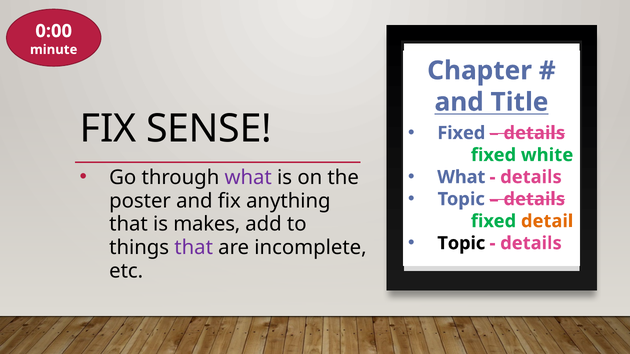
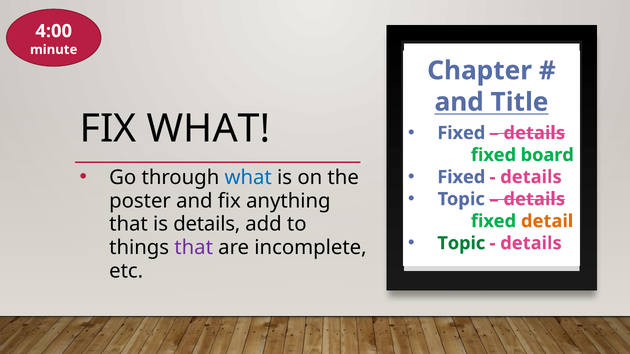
0:00: 0:00 -> 4:00
FIX SENSE: SENSE -> WHAT
white: white -> board
what at (248, 178) colour: purple -> blue
What at (461, 177): What -> Fixed
is makes: makes -> details
Topic at (461, 243) colour: black -> green
